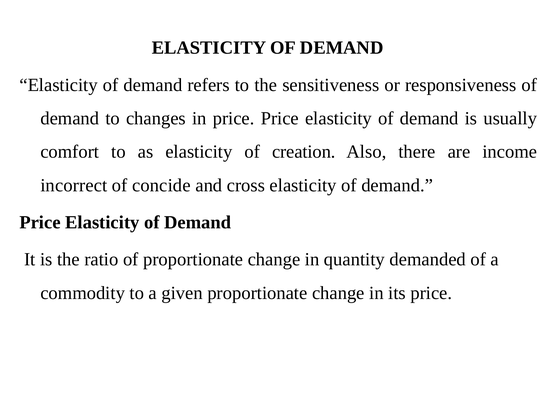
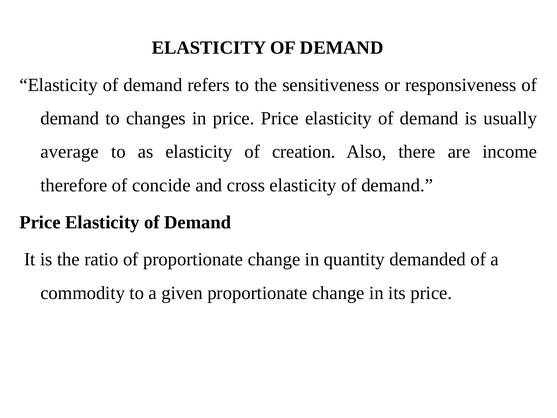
comfort: comfort -> average
incorrect: incorrect -> therefore
